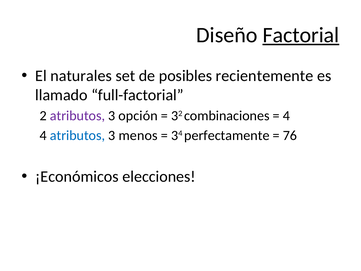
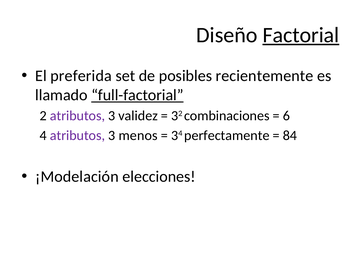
naturales: naturales -> preferida
full-factorial underline: none -> present
opción: opción -> validez
4 at (286, 116): 4 -> 6
atributos at (77, 135) colour: blue -> purple
76: 76 -> 84
¡Económicos: ¡Económicos -> ¡Modelación
